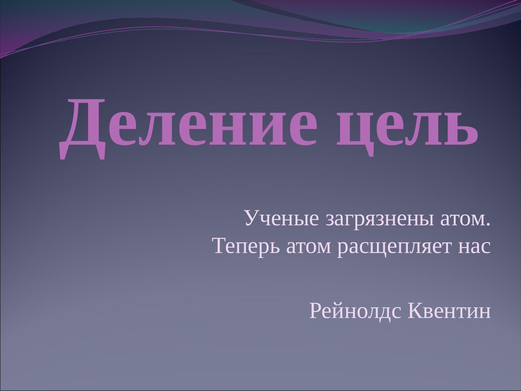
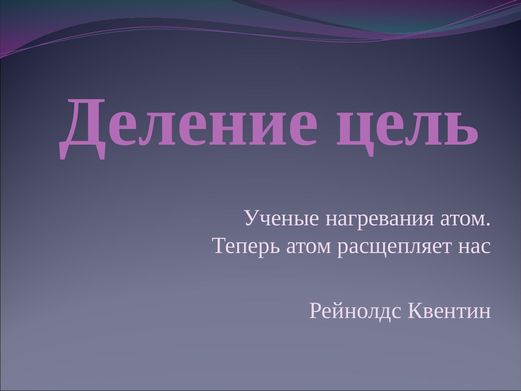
загрязнены: загрязнены -> нагревания
